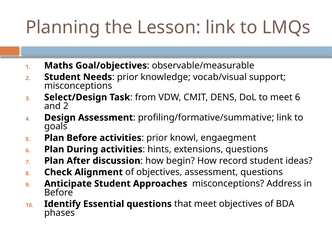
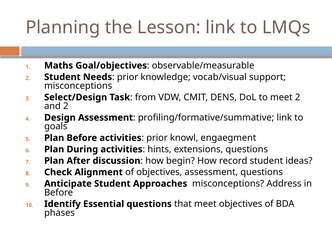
meet 6: 6 -> 2
